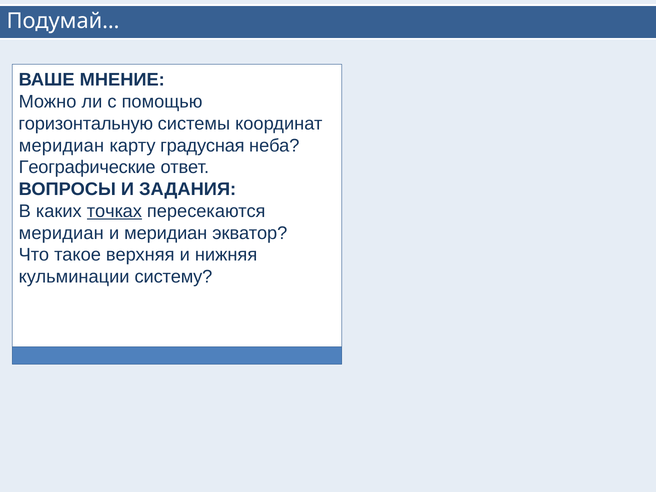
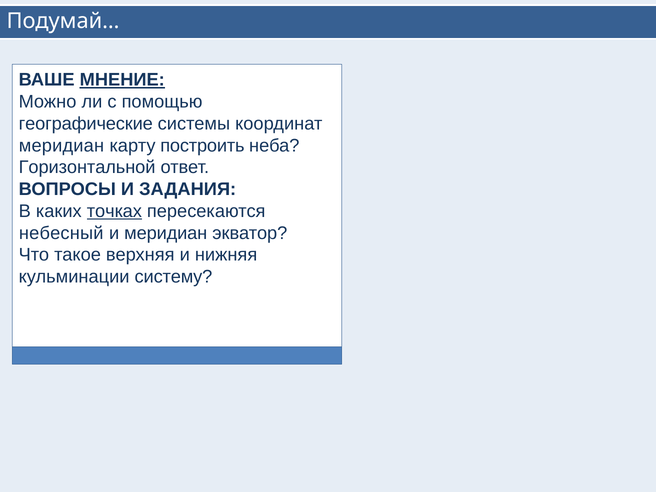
МНЕНИЕ underline: none -> present
горизонтальную: горизонтальную -> географические
градусная: градусная -> построить
Географические: Географические -> Горизонтальной
меридиан at (61, 233): меридиан -> небесный
